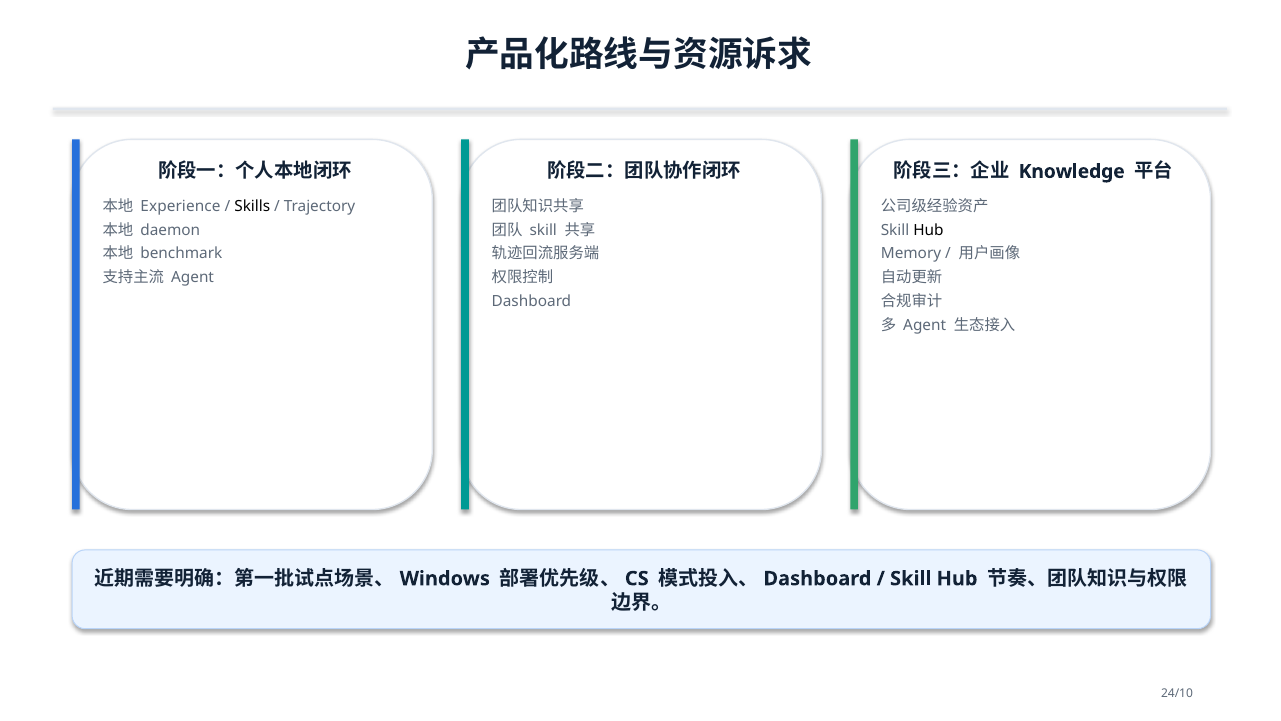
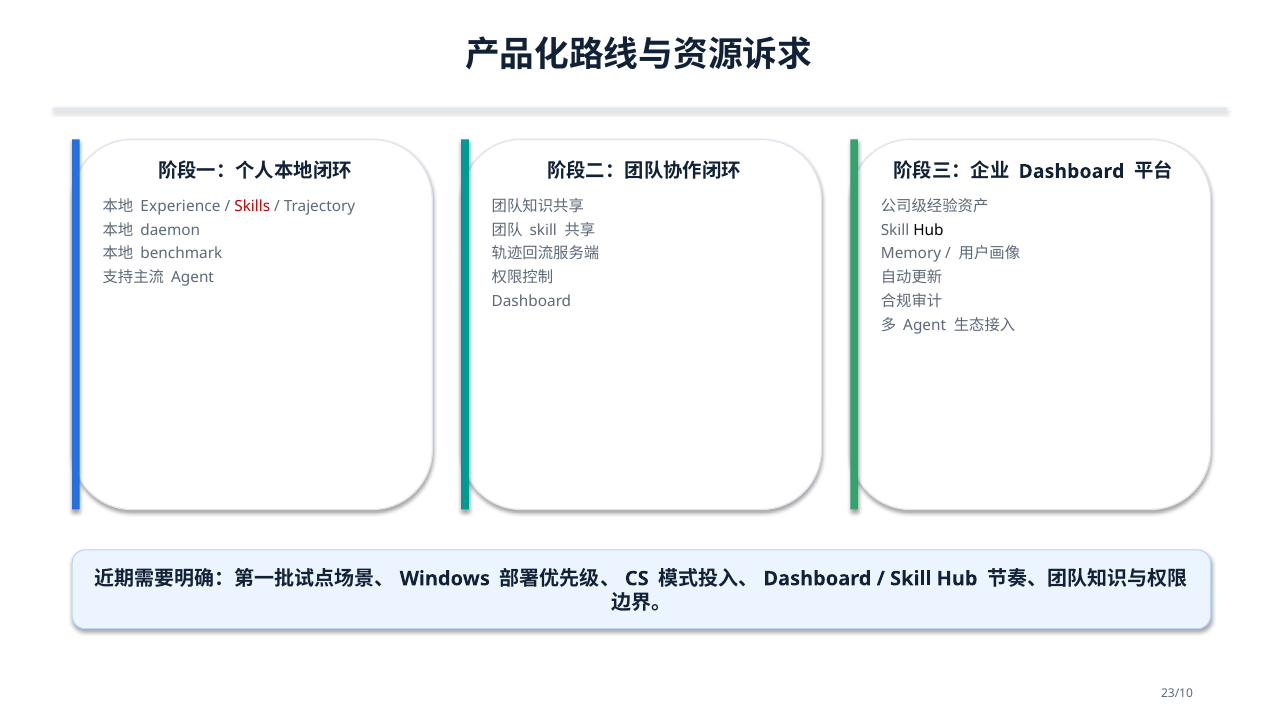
Knowledge at (1072, 171): Knowledge -> Dashboard
Skills colour: black -> red
24/10: 24/10 -> 23/10
